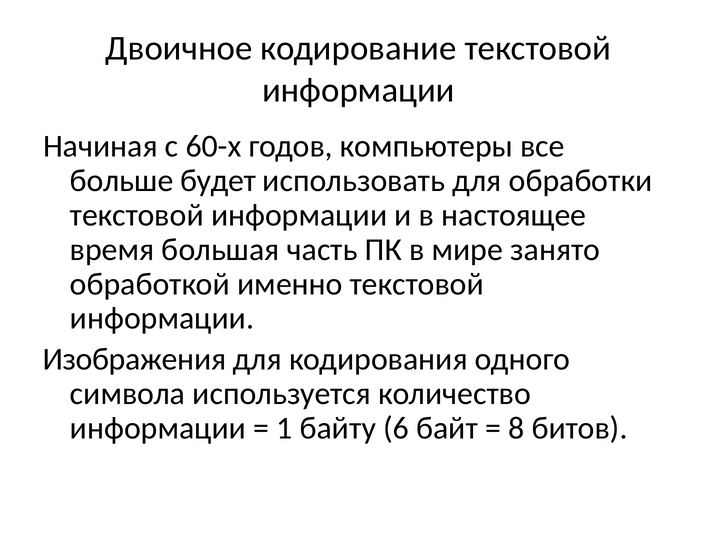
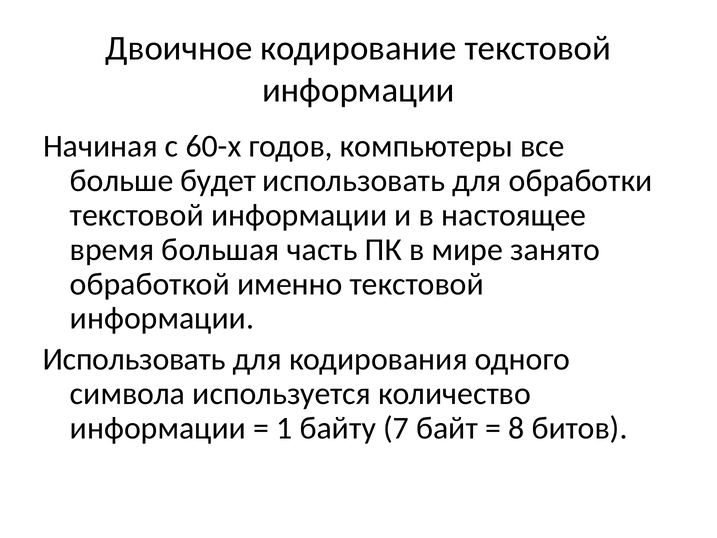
Изображения at (134, 359): Изображения -> Использовать
6: 6 -> 7
